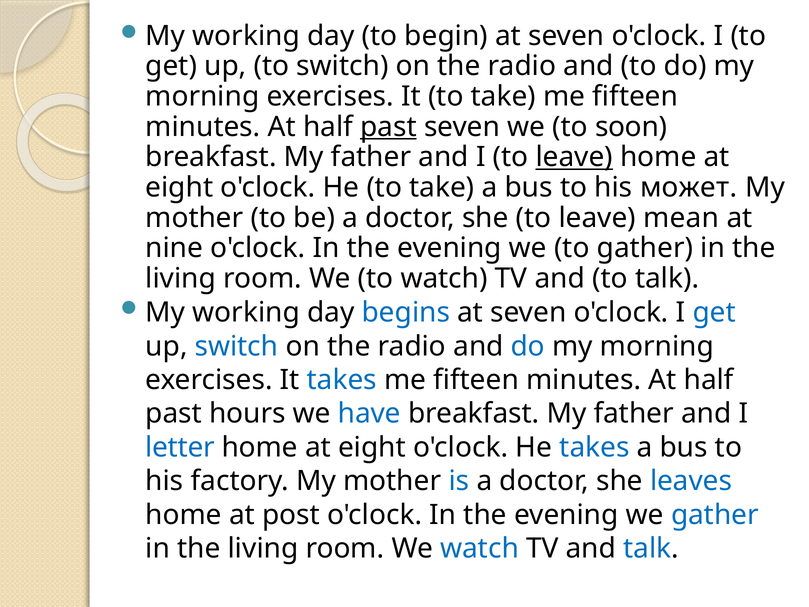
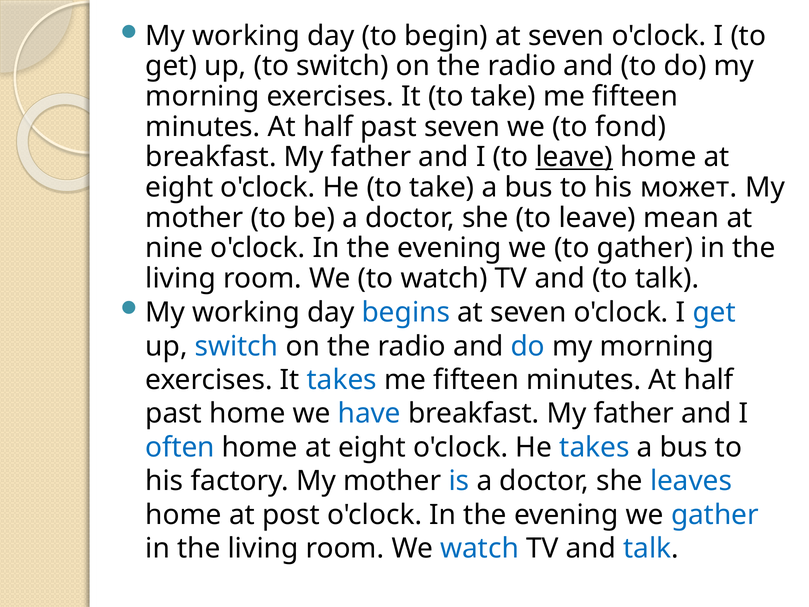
past at (388, 127) underline: present -> none
soon: soon -> fond
past hours: hours -> home
letter: letter -> often
